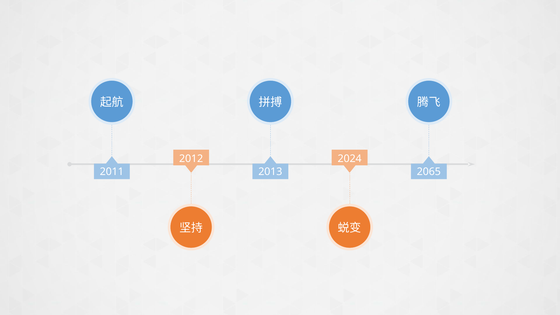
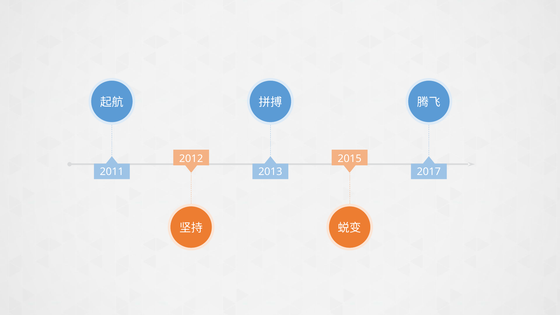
2024: 2024 -> 2015
2065: 2065 -> 2017
